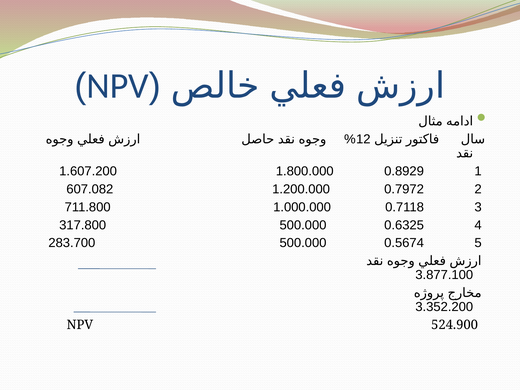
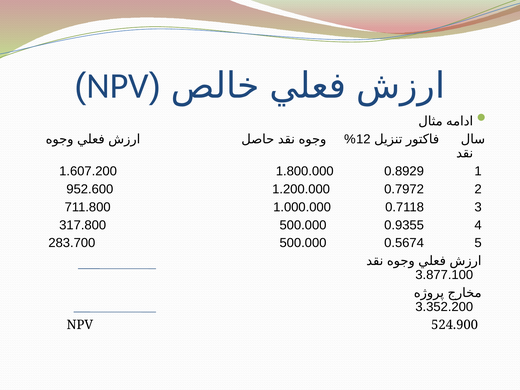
607.082: 607.082 -> 952.600
0.6325: 0.6325 -> 0.9355
